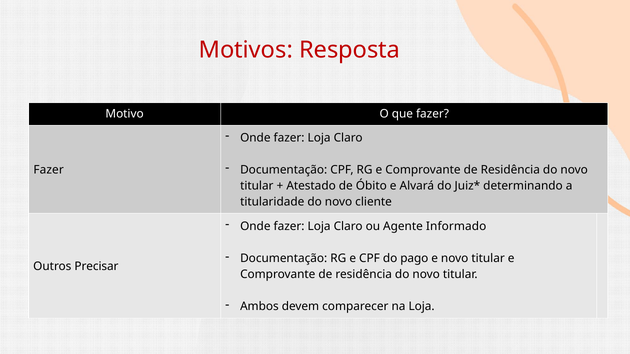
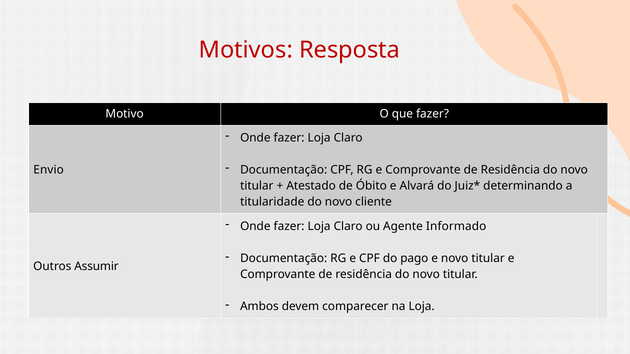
Fazer at (49, 170): Fazer -> Envio
Precisar: Precisar -> Assumir
